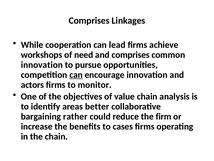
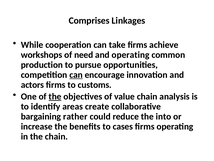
lead: lead -> take
and comprises: comprises -> operating
innovation at (42, 65): innovation -> production
monitor: monitor -> customs
the at (55, 96) underline: none -> present
better: better -> create
firm: firm -> into
